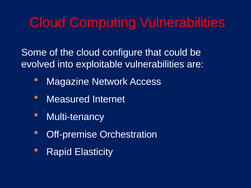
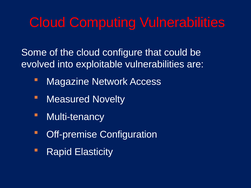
Internet: Internet -> Novelty
Orchestration: Orchestration -> Configuration
